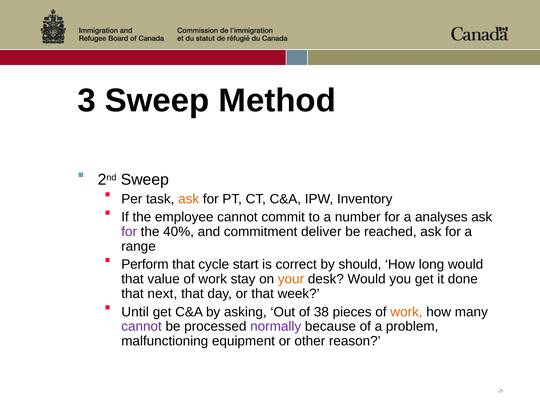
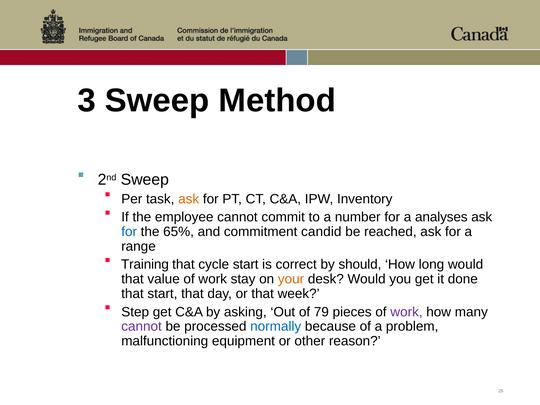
for at (129, 232) colour: purple -> blue
40%: 40% -> 65%
deliver: deliver -> candid
Perform: Perform -> Training
that next: next -> start
Until: Until -> Step
38: 38 -> 79
work at (406, 312) colour: orange -> purple
normally colour: purple -> blue
